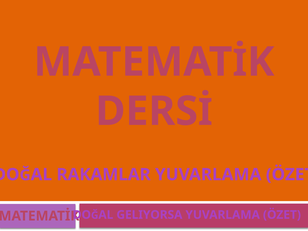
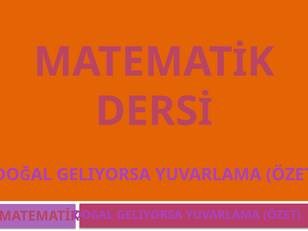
RAKAMLAR at (104, 175): RAKAMLAR -> GELIYORSA
